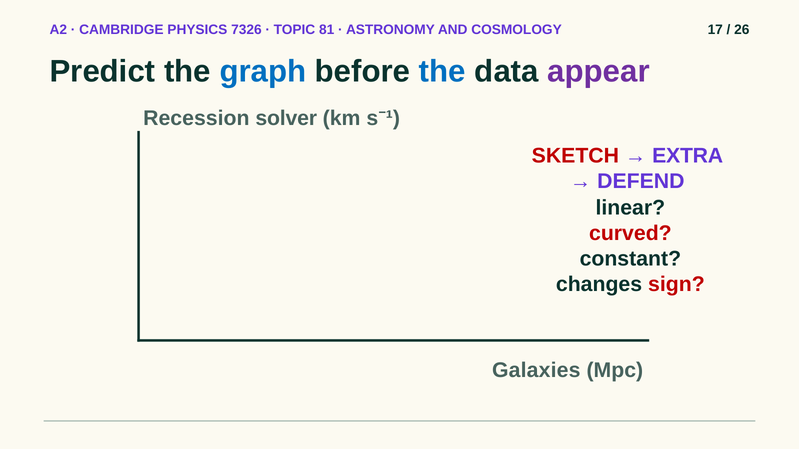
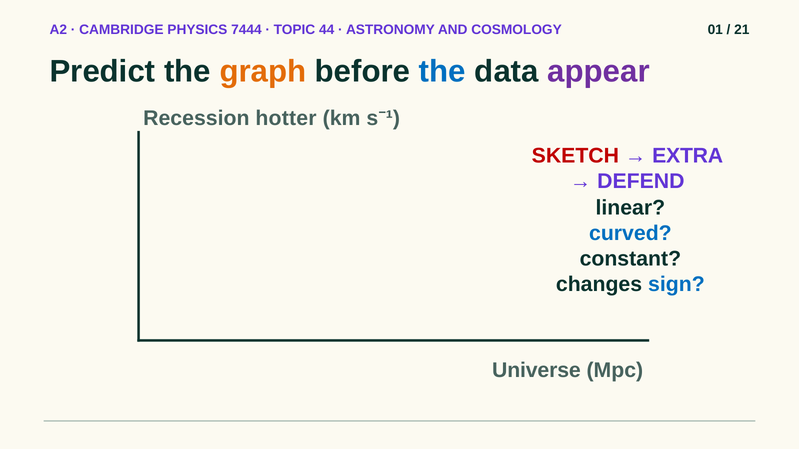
7326: 7326 -> 7444
81: 81 -> 44
17: 17 -> 01
26: 26 -> 21
graph colour: blue -> orange
solver: solver -> hotter
curved colour: red -> blue
sign colour: red -> blue
Galaxies: Galaxies -> Universe
